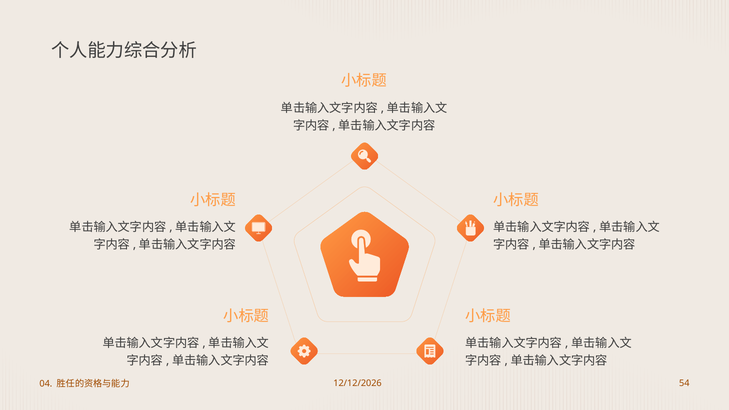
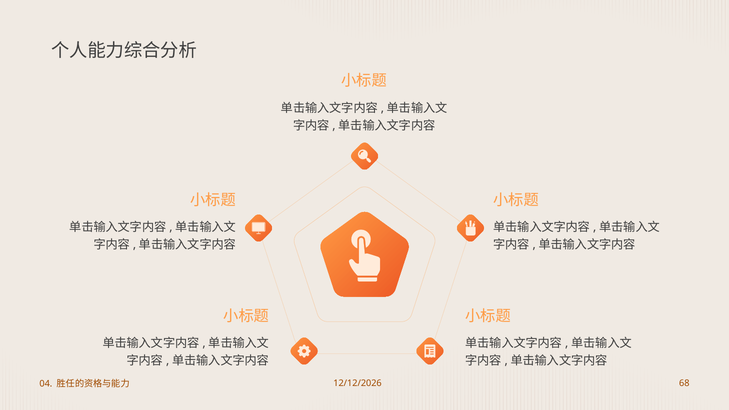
54: 54 -> 68
